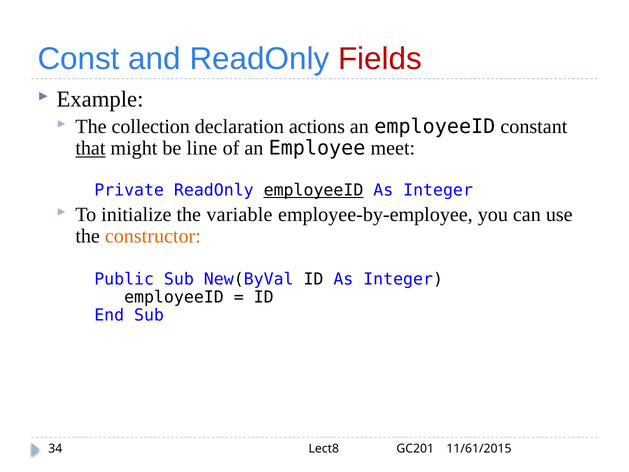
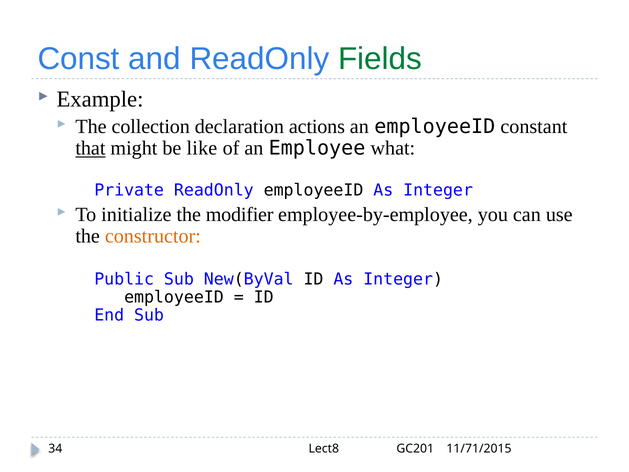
Fields colour: red -> green
line: line -> like
meet: meet -> what
employeeID at (314, 190) underline: present -> none
variable: variable -> modifier
11/61/2015: 11/61/2015 -> 11/71/2015
